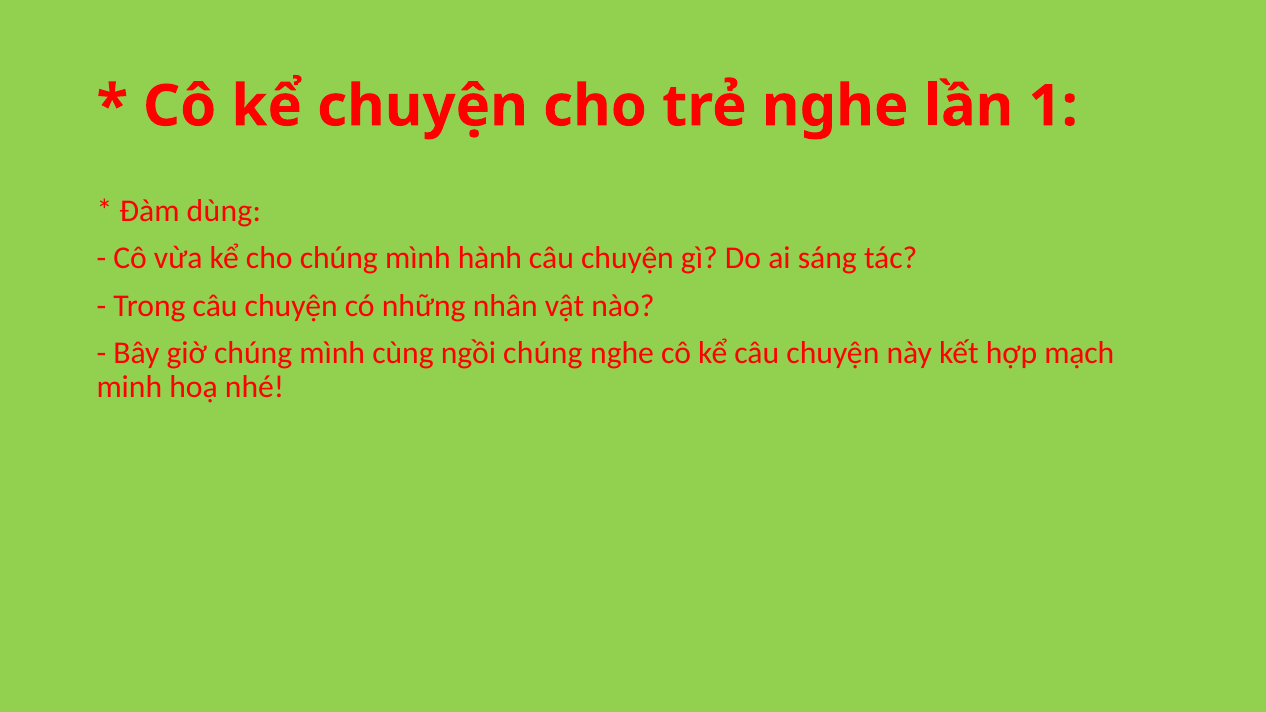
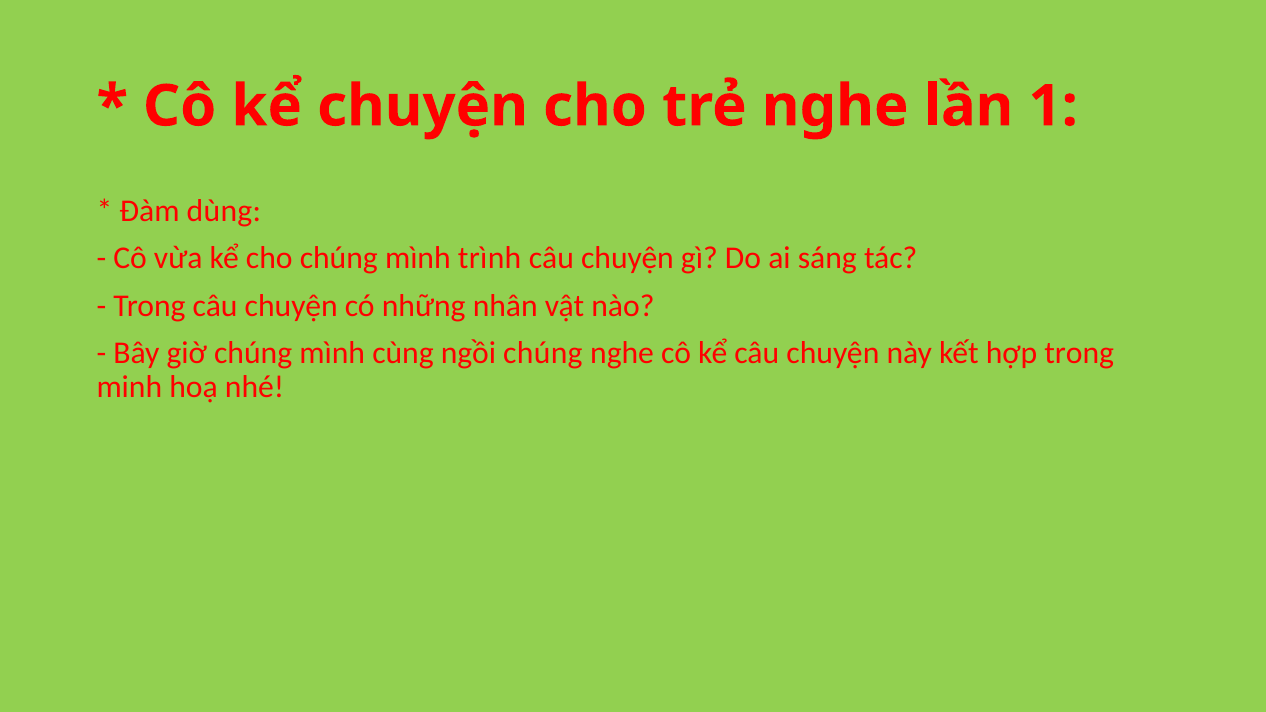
hành: hành -> trình
hợp mạch: mạch -> trong
